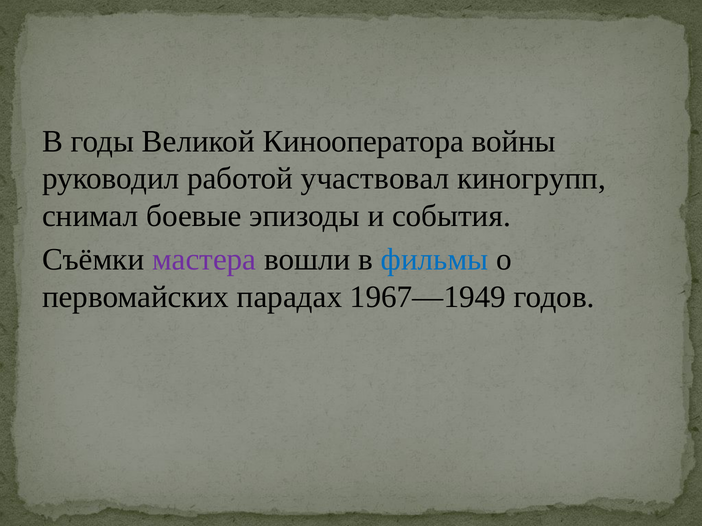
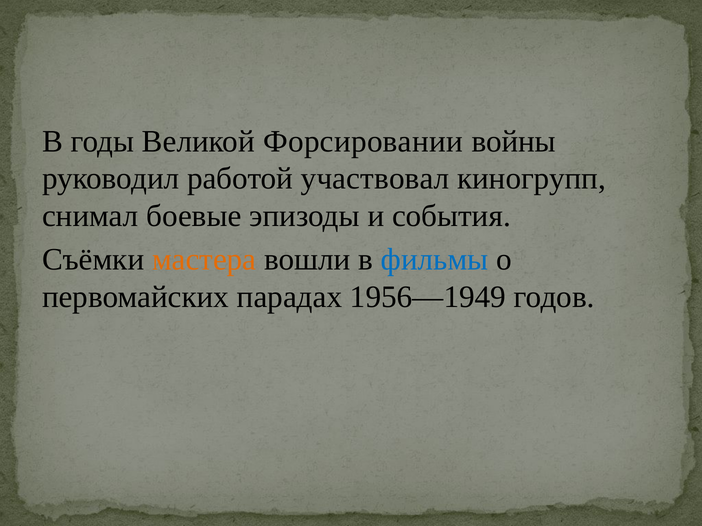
Кинооператора: Кинооператора -> Форсировании
мастера colour: purple -> orange
1967—1949: 1967—1949 -> 1956—1949
